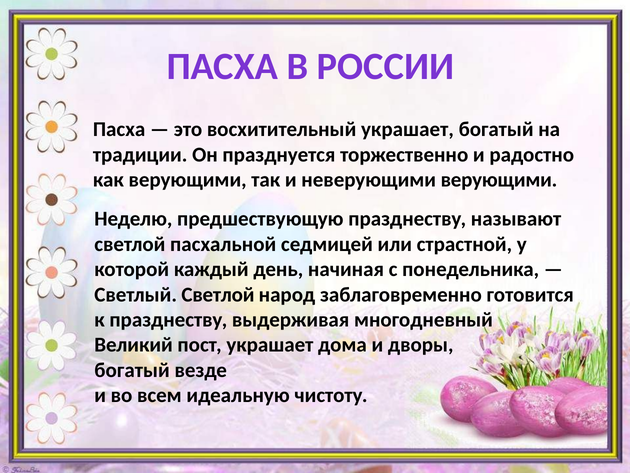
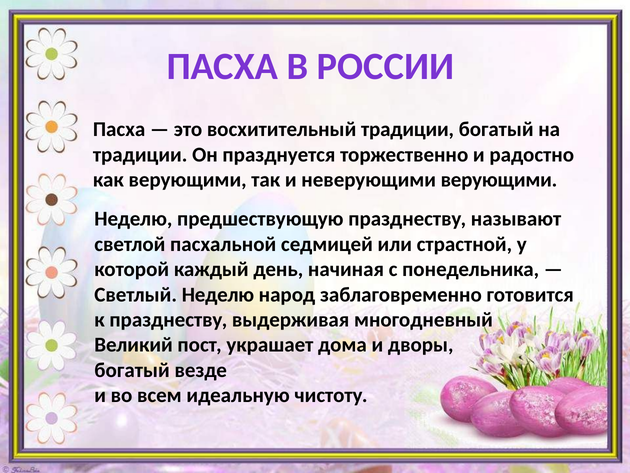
восхитительный украшает: украшает -> традиции
Светлый Светлой: Светлой -> Неделю
